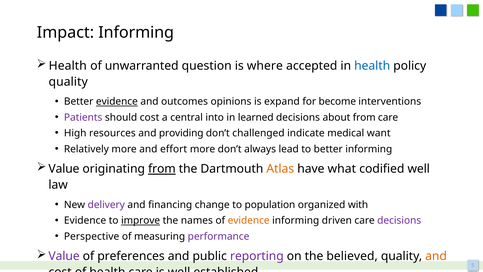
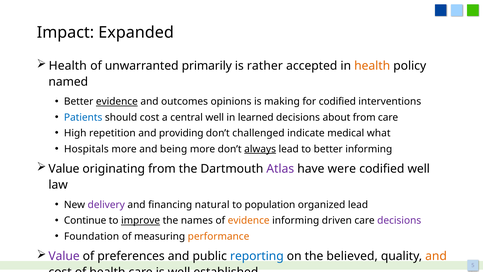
Impact Informing: Informing -> Expanded
question: question -> primarily
where: where -> rather
health at (372, 66) colour: blue -> orange
quality at (68, 82): quality -> named
expand: expand -> making
for become: become -> codified
Patients colour: purple -> blue
central into: into -> well
resources: resources -> repetition
want: want -> what
Relatively: Relatively -> Hospitals
effort: effort -> being
always underline: none -> present
from at (162, 169) underline: present -> none
Atlas colour: orange -> purple
what: what -> were
change: change -> natural
organized with: with -> lead
Evidence at (85, 220): Evidence -> Continue
Perspective: Perspective -> Foundation
performance colour: purple -> orange
reporting colour: purple -> blue
